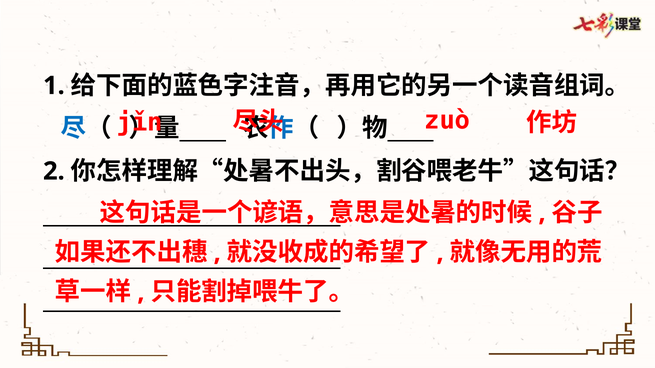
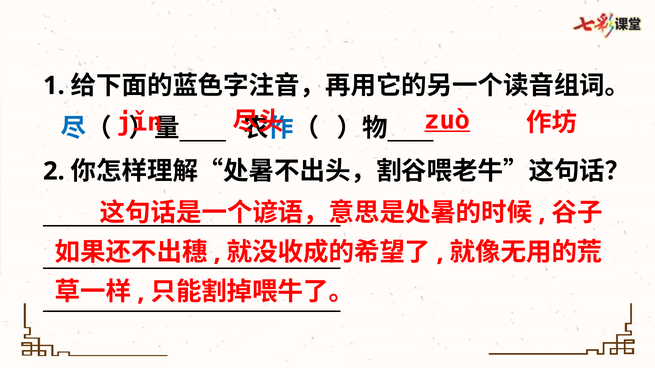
zuò underline: none -> present
